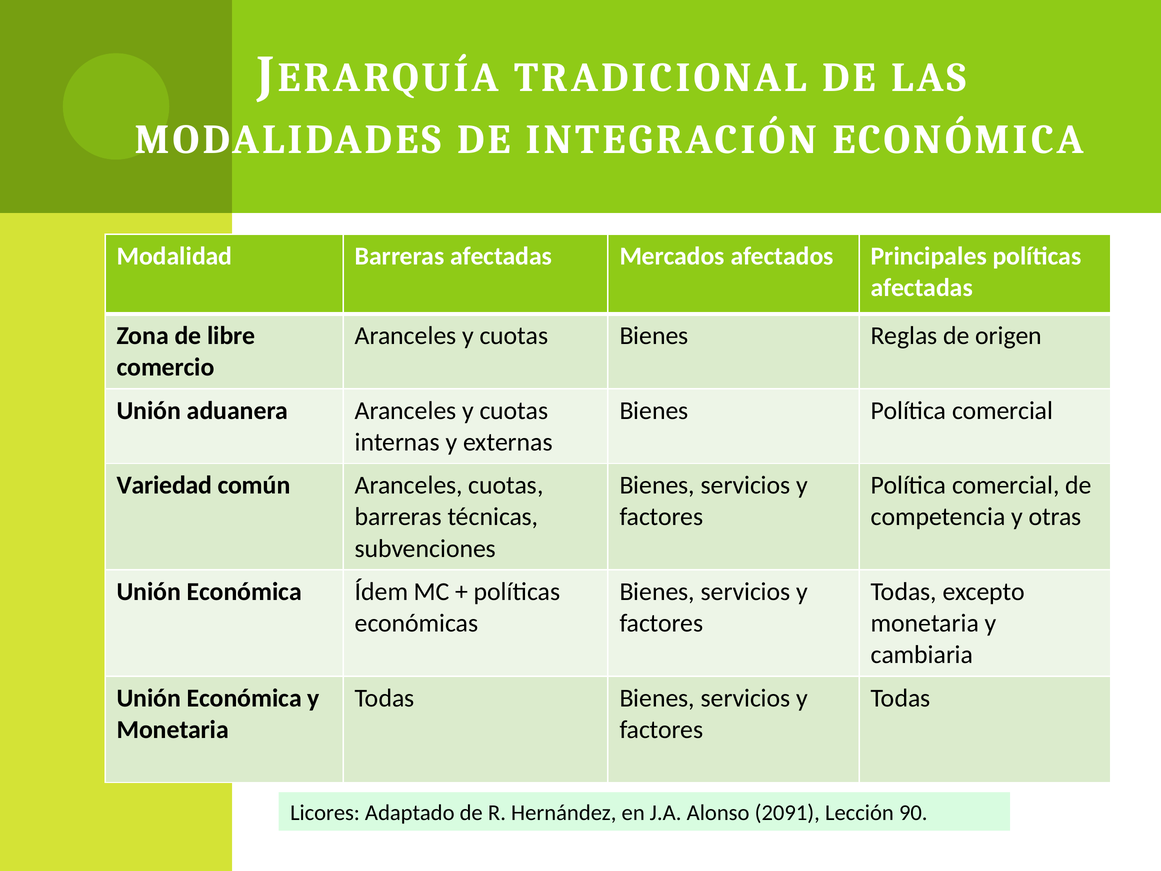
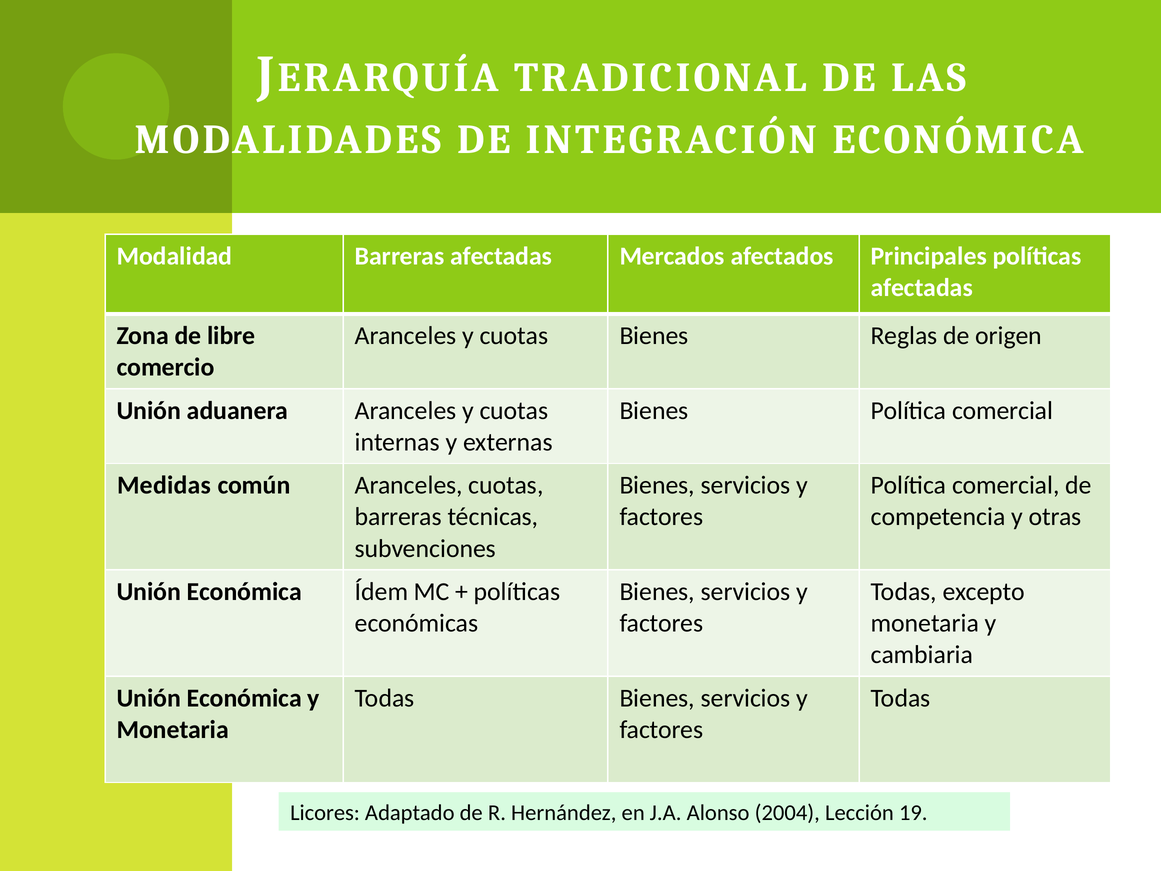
Variedad: Variedad -> Medidas
2091: 2091 -> 2004
90: 90 -> 19
